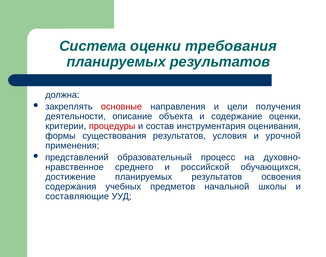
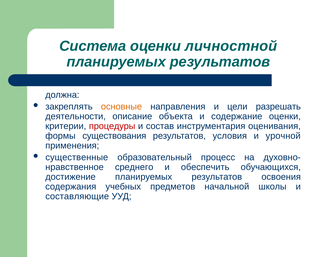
требования: требования -> личностной
основные colour: red -> orange
получения: получения -> разрешать
представлений: представлений -> существенные
российской: российской -> обеспечить
